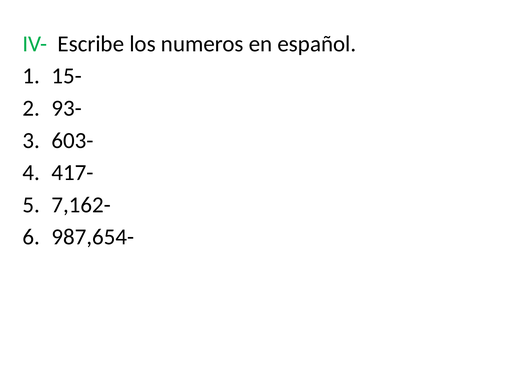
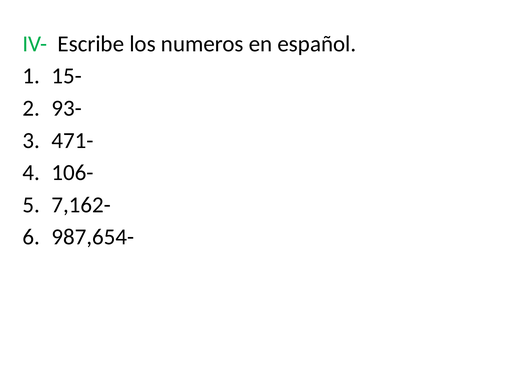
603-: 603- -> 471-
417-: 417- -> 106-
